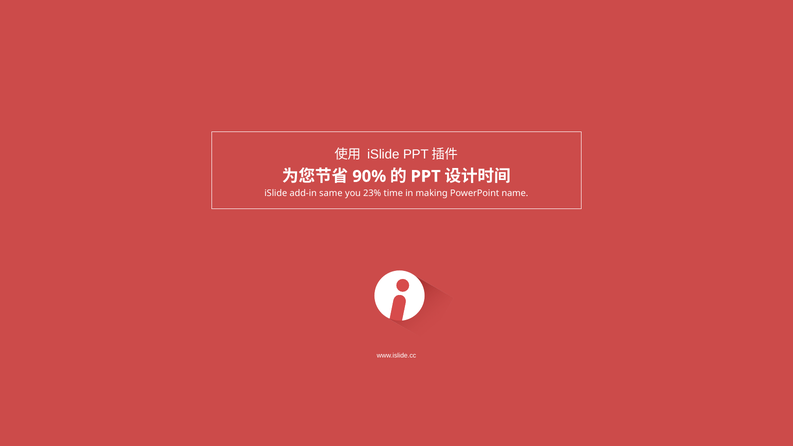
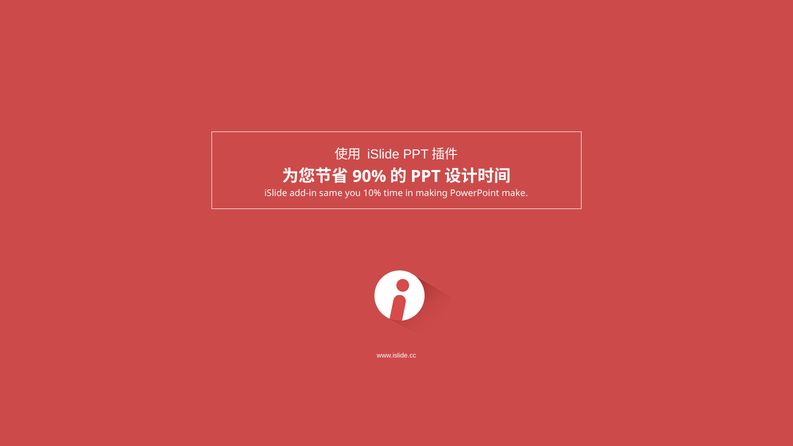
23%: 23% -> 10%
name: name -> make
